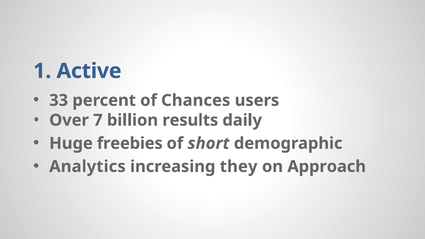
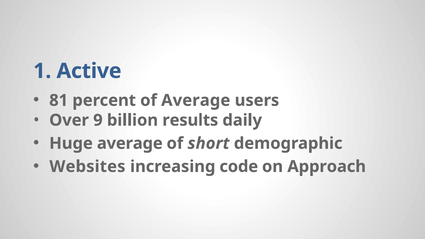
33: 33 -> 81
of Chances: Chances -> Average
7: 7 -> 9
Huge freebies: freebies -> average
Analytics: Analytics -> Websites
they: they -> code
